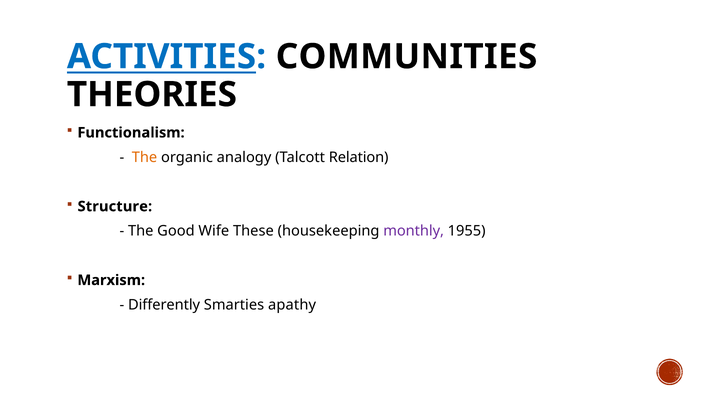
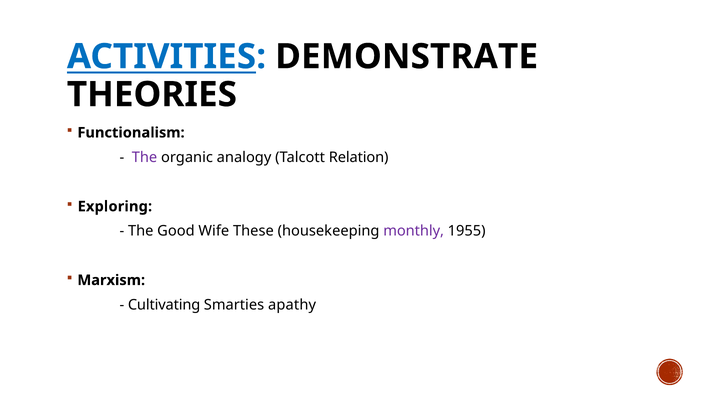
COMMUNITIES: COMMUNITIES -> DEMONSTRATE
The at (145, 157) colour: orange -> purple
Structure: Structure -> Exploring
Differently: Differently -> Cultivating
